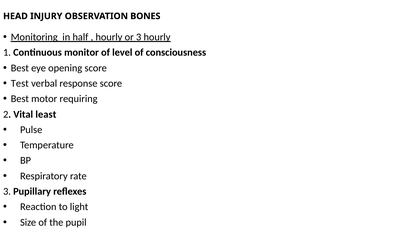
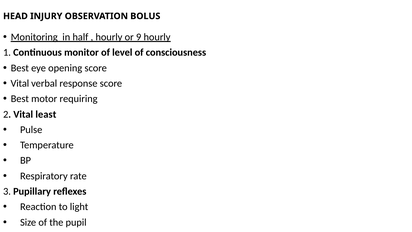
BONES: BONES -> BOLUS
or 3: 3 -> 9
Test at (20, 83): Test -> Vital
